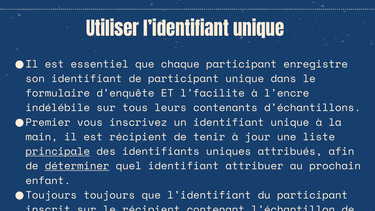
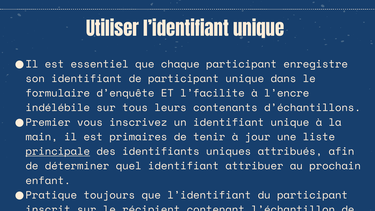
est récipient: récipient -> primaires
déterminer underline: present -> none
Toujours at (51, 195): Toujours -> Pratique
